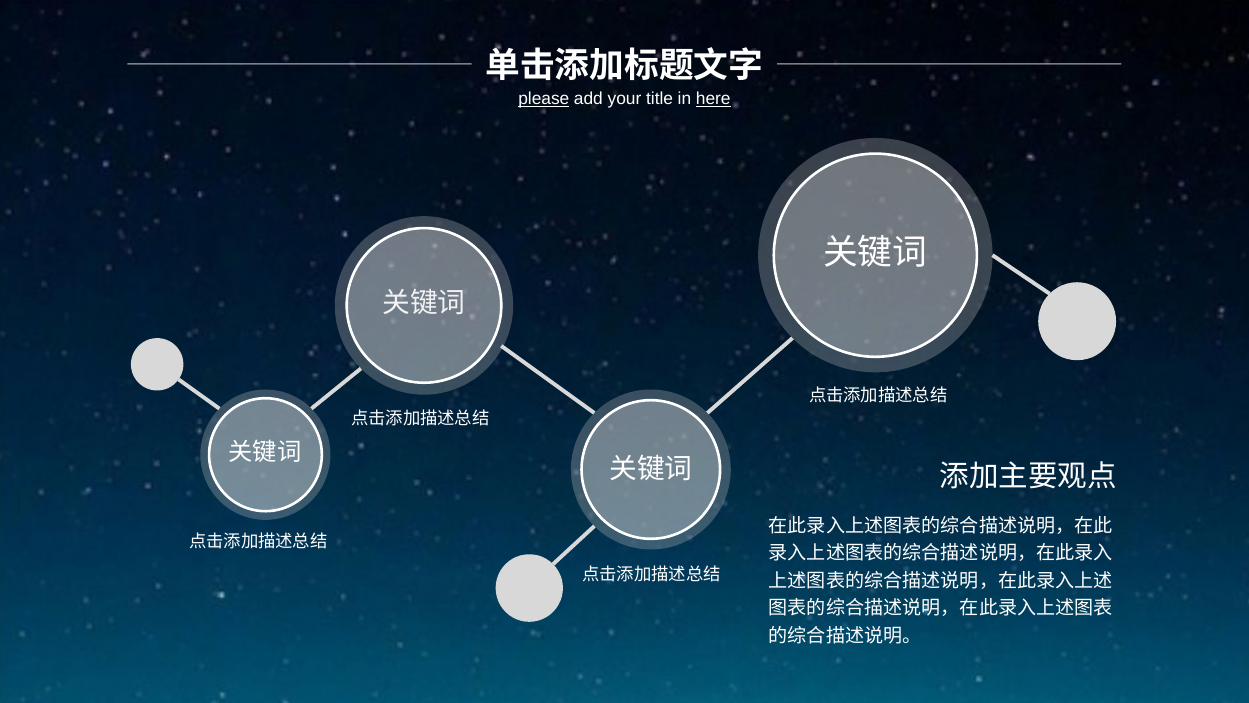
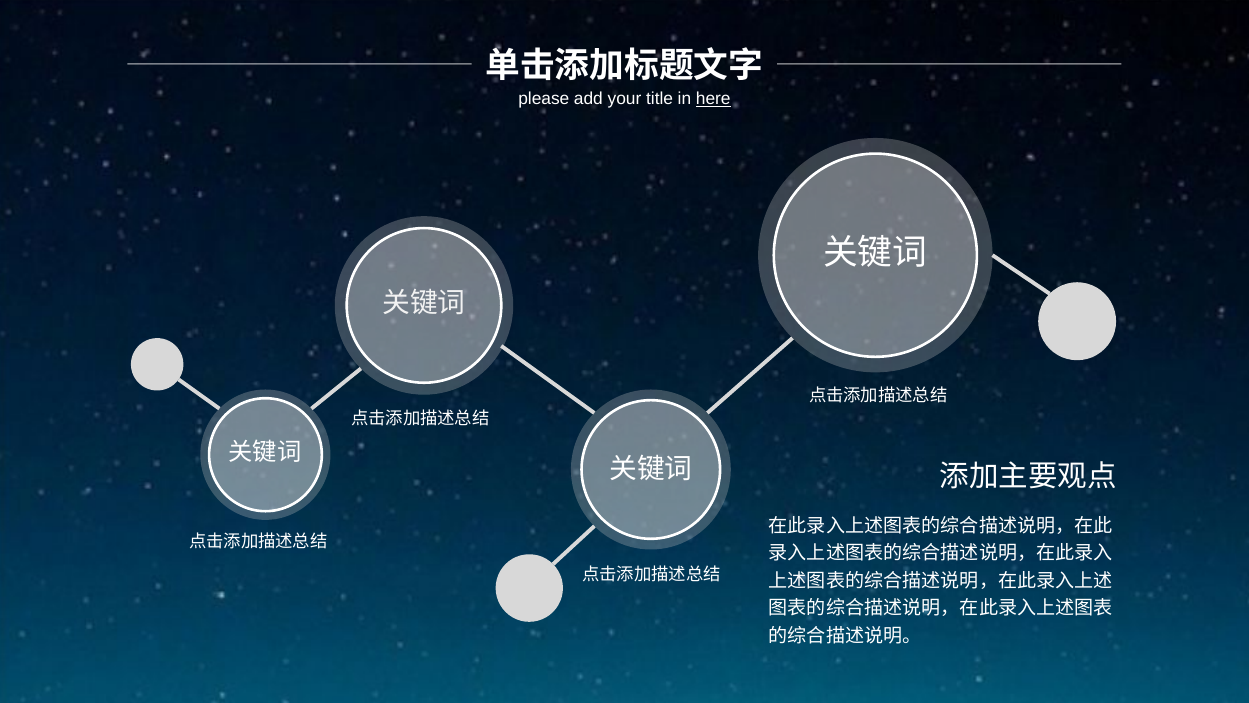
please underline: present -> none
